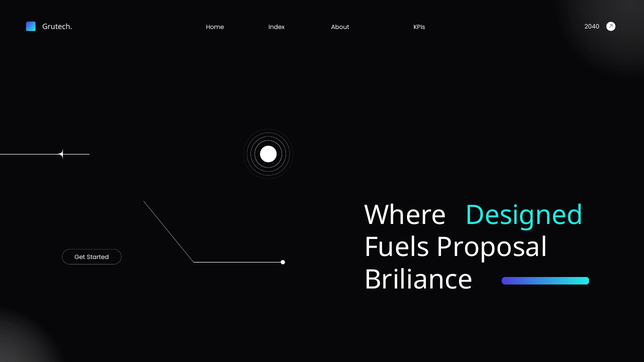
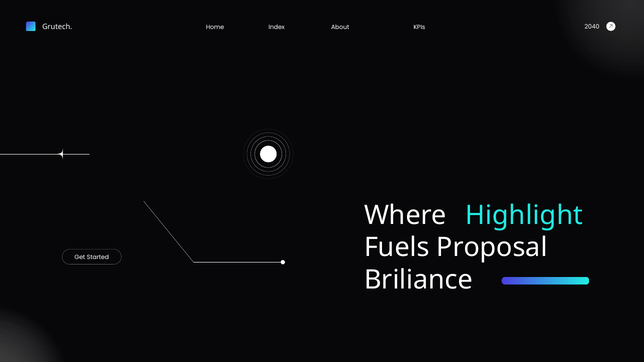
Designed: Designed -> Highlight
